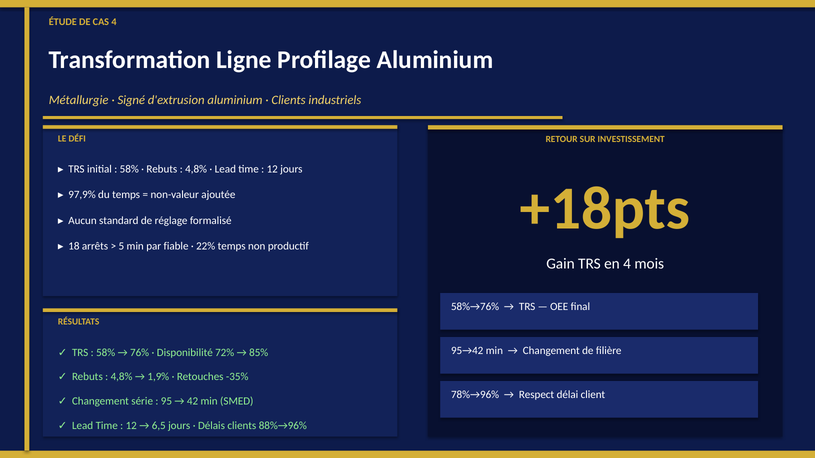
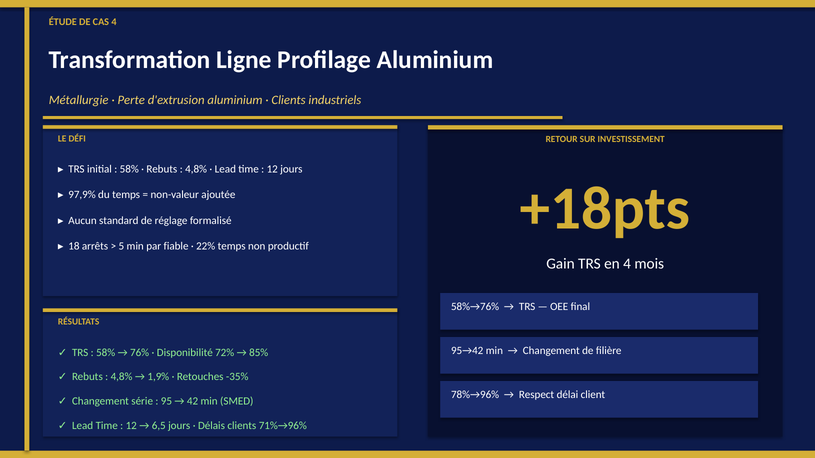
Signé: Signé -> Perte
88%→96%: 88%→96% -> 71%→96%
